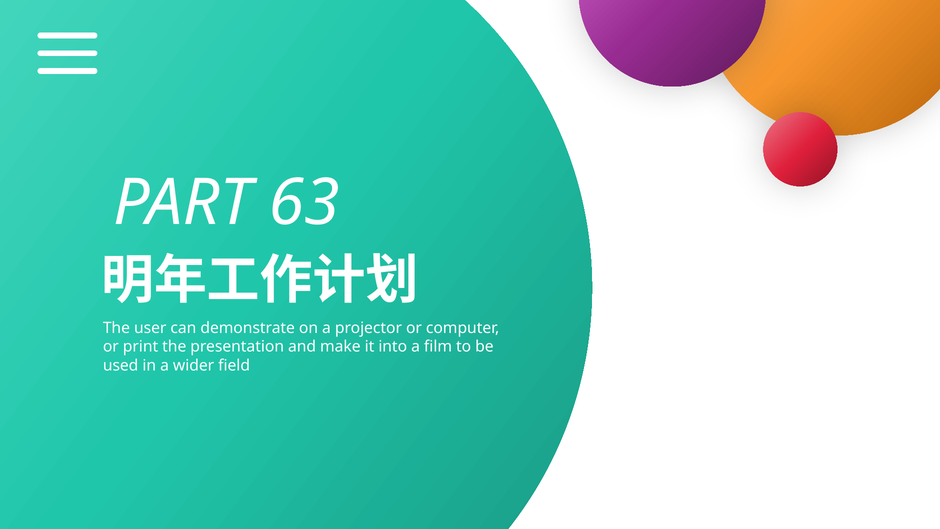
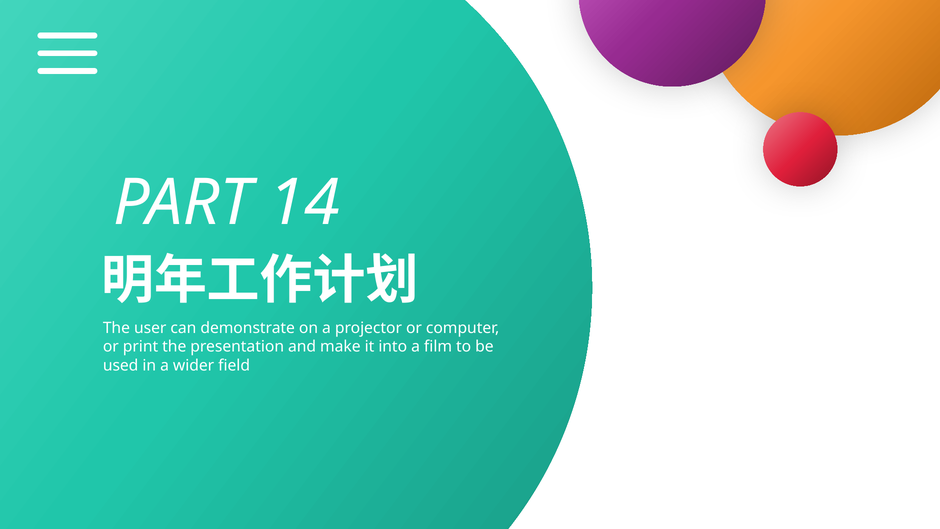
63: 63 -> 14
